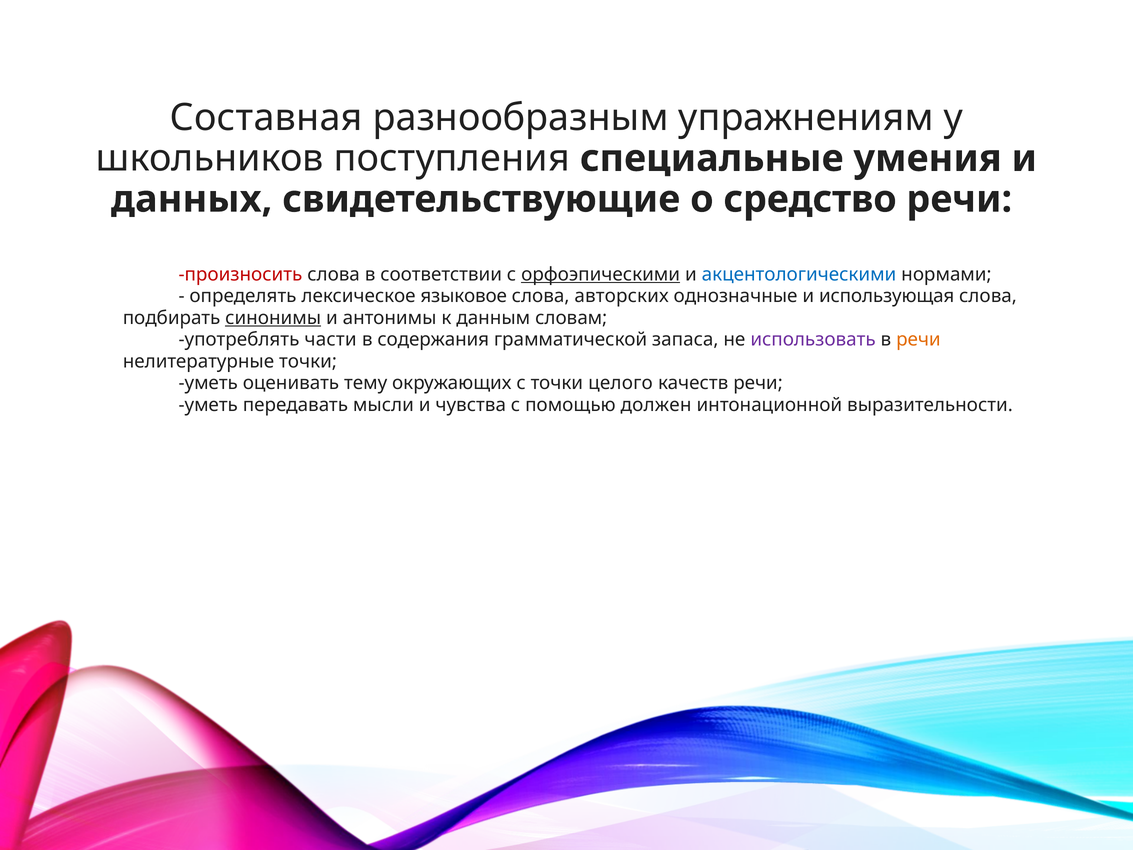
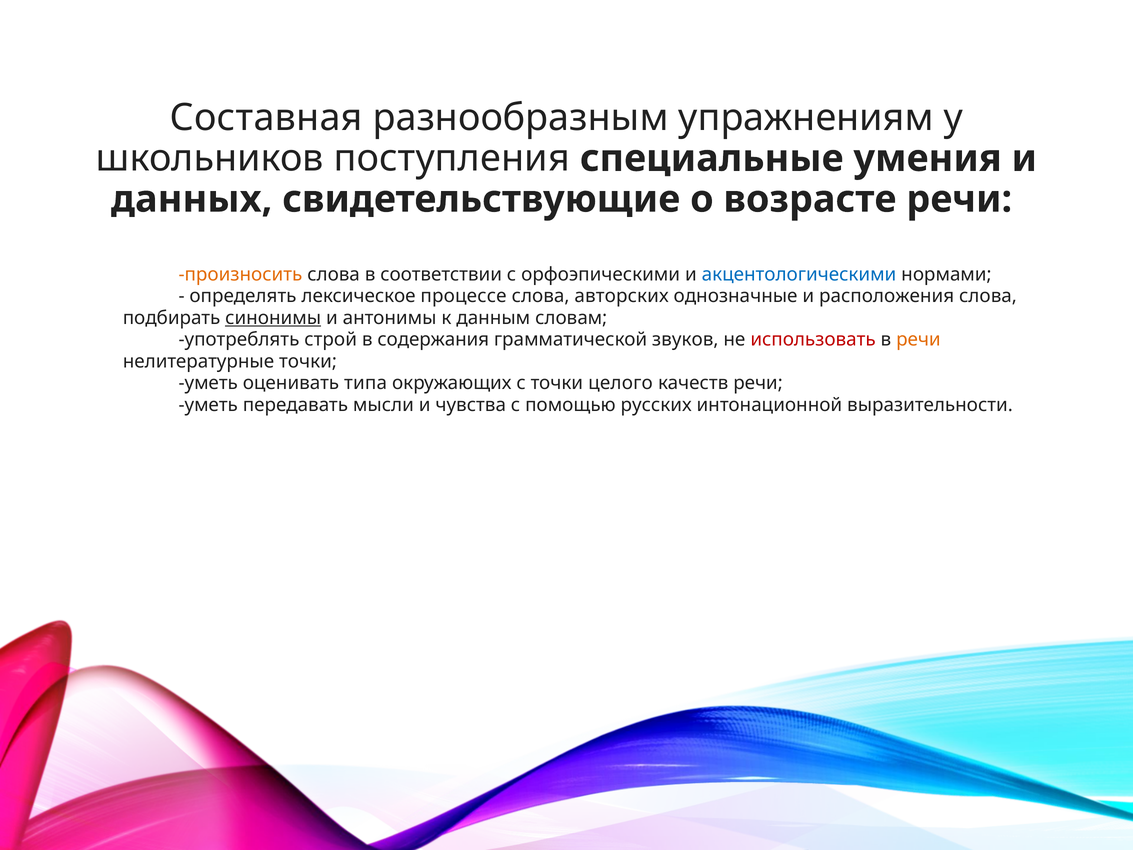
средство: средство -> возрасте
произносить colour: red -> orange
орфоэпическими underline: present -> none
языковое: языковое -> процессе
использующая: использующая -> расположения
части: части -> строй
запаса: запаса -> звуков
использовать colour: purple -> red
тему: тему -> типа
должен: должен -> русских
